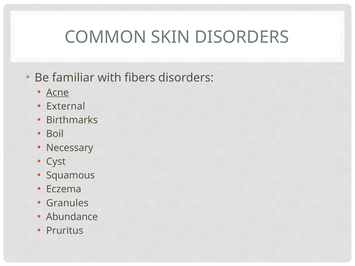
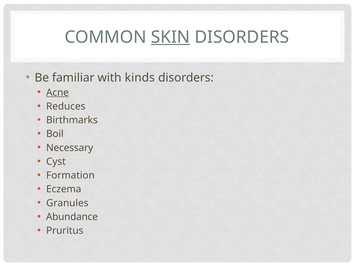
SKIN underline: none -> present
fibers: fibers -> kinds
External: External -> Reduces
Squamous: Squamous -> Formation
